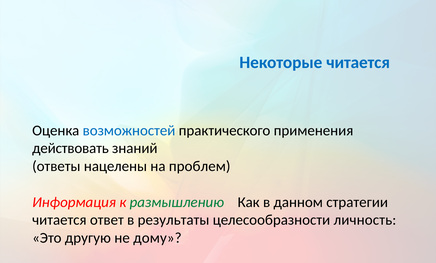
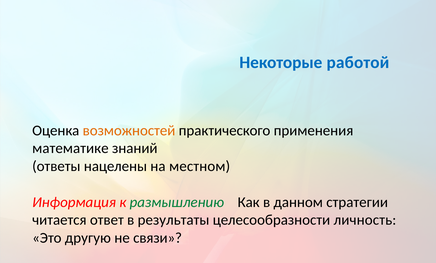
Некоторые читается: читается -> работой
возможностей colour: blue -> orange
действовать: действовать -> математике
проблем: проблем -> местном
дому: дому -> связи
